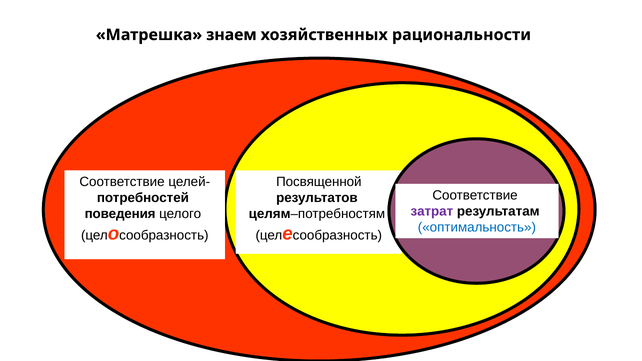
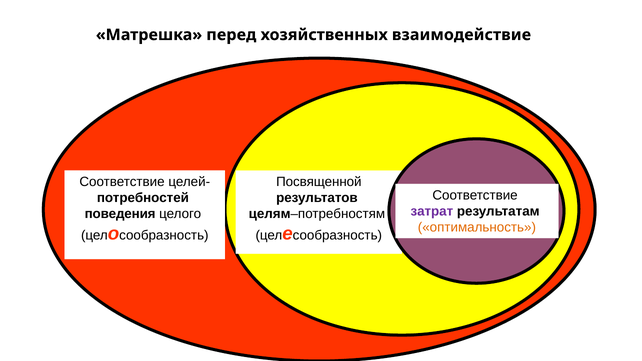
знаем: знаем -> перед
рациональности: рациональности -> взаимодействие
оптимальность colour: blue -> orange
